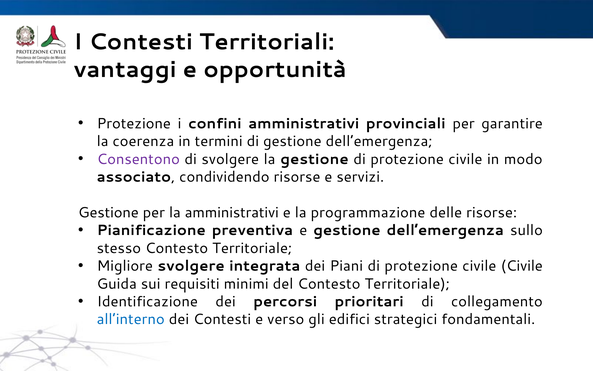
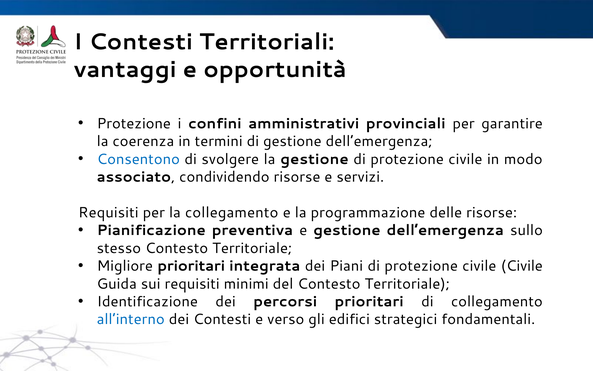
Consentono colour: purple -> blue
Gestione at (108, 212): Gestione -> Requisiti
la amministrativi: amministrativi -> collegamento
Migliore svolgere: svolgere -> prioritari
